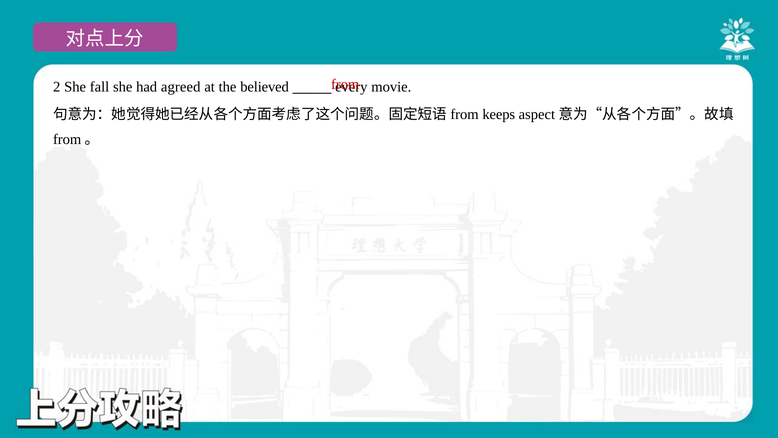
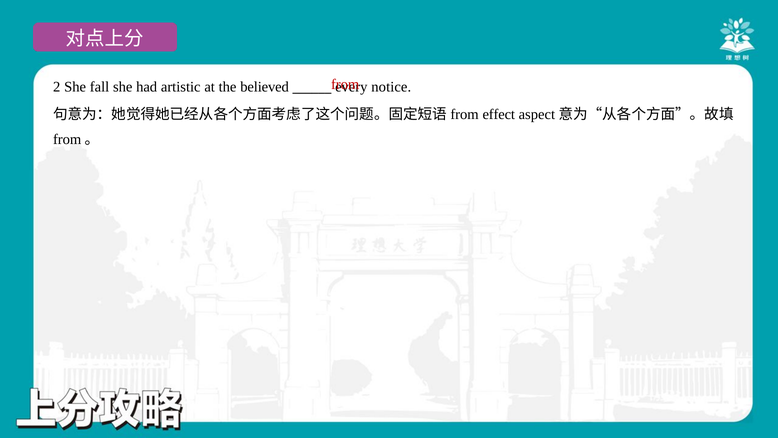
agreed: agreed -> artistic
movie: movie -> notice
keeps: keeps -> effect
